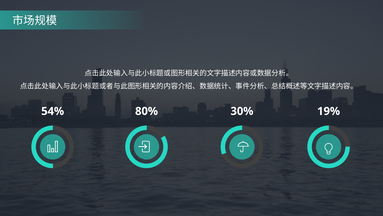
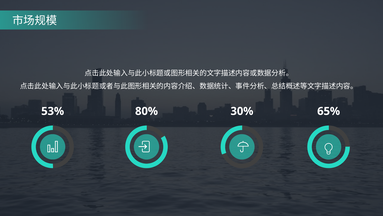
54%: 54% -> 53%
19%: 19% -> 65%
